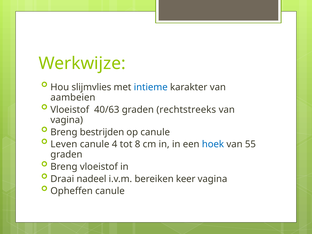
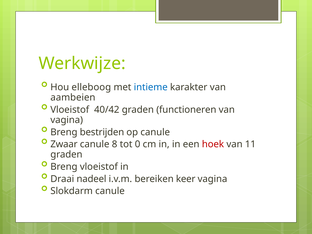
slijmvlies: slijmvlies -> elleboog
40/63: 40/63 -> 40/42
rechtstreeks: rechtstreeks -> functioneren
Leven: Leven -> Zwaar
4: 4 -> 8
8: 8 -> 0
hoek colour: blue -> red
55: 55 -> 11
Opheffen: Opheffen -> Slokdarm
